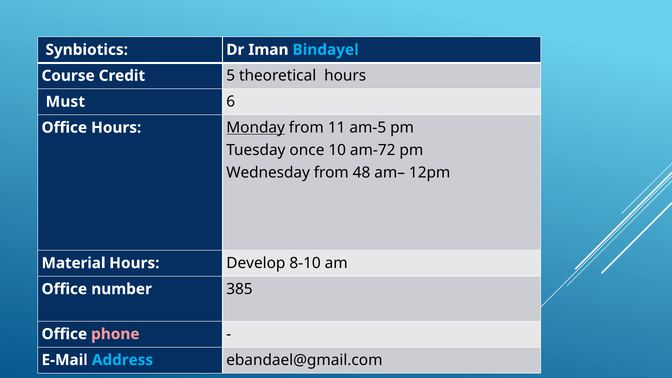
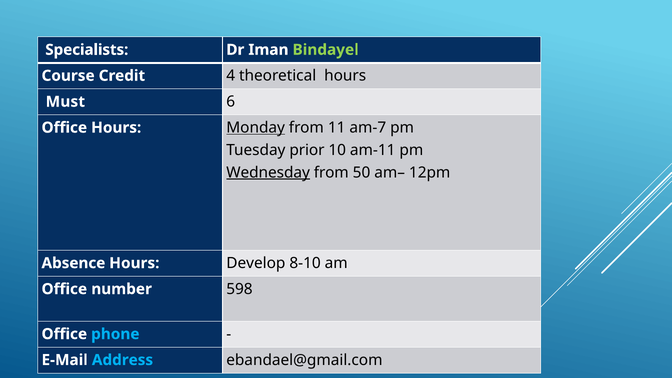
Synbiotics: Synbiotics -> Specialists
Bindayel colour: light blue -> light green
5: 5 -> 4
am-5: am-5 -> am-7
once: once -> prior
am-72: am-72 -> am-11
Wednesday underline: none -> present
48: 48 -> 50
Material: Material -> Absence
385: 385 -> 598
phone colour: pink -> light blue
